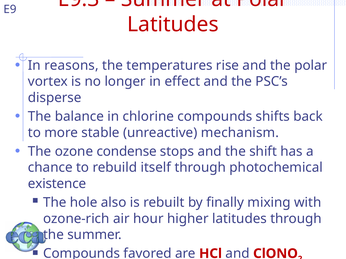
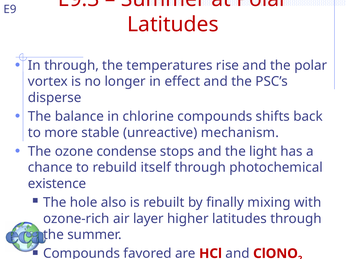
In reasons: reasons -> through
shift: shift -> light
hour: hour -> layer
